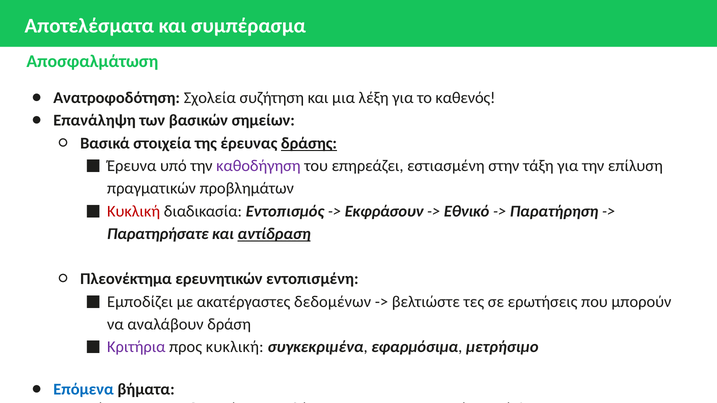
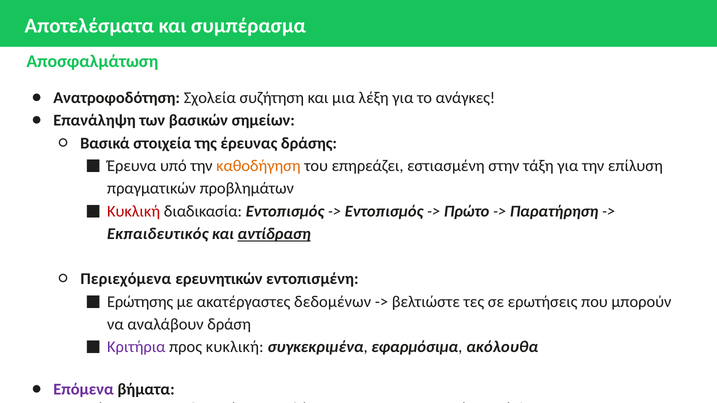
καθενός: καθενός -> ανάγκες
δράσης at (309, 143) underline: present -> none
καθοδήγηση colour: purple -> orange
Εκφράσουν at (384, 211): Εκφράσουν -> Εντοπισμός
Εθνικό: Εθνικό -> Πρώτο
Παρατηρήσατε: Παρατηρήσατε -> Εκπαιδευτικός
Πλεονέκτημα: Πλεονέκτημα -> Περιεχόμενα
Εμποδίζει: Εμποδίζει -> Ερώτησης
μετρήσιμο: μετρήσιμο -> ακόλουθα
Επόμενα colour: blue -> purple
